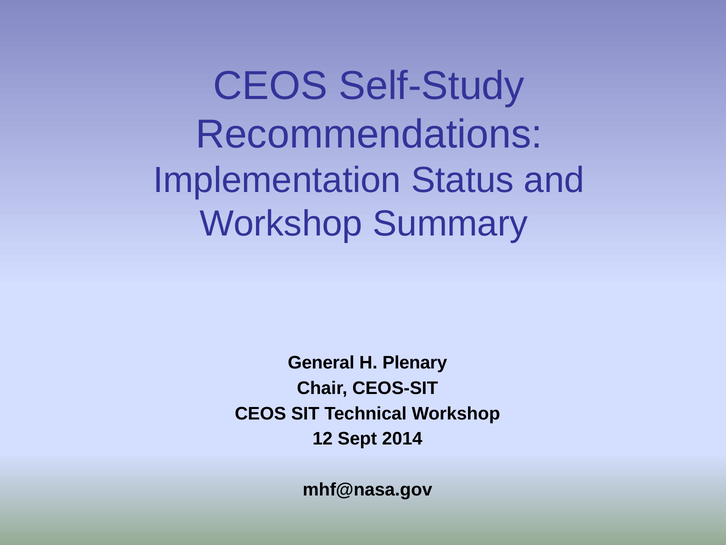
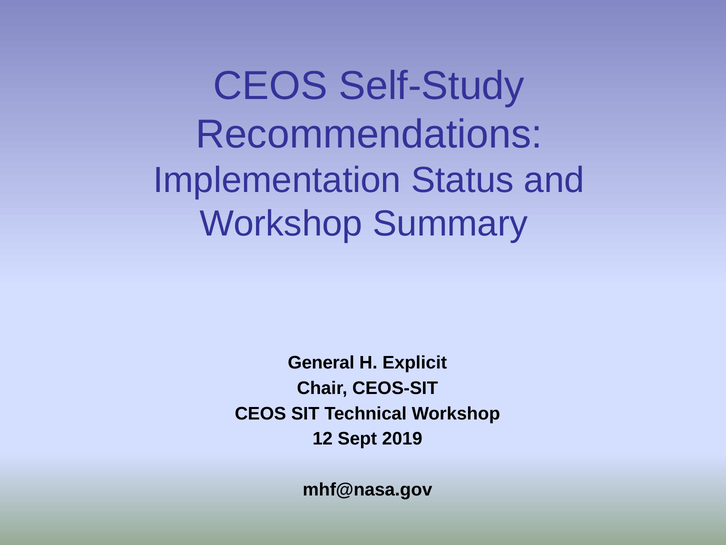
Plenary: Plenary -> Explicit
2014: 2014 -> 2019
